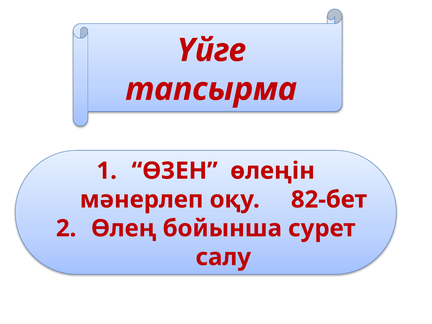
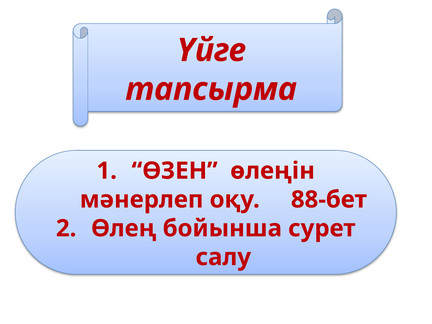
82-бет: 82-бет -> 88-бет
